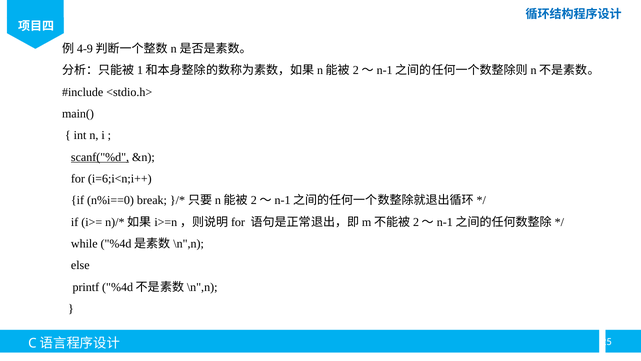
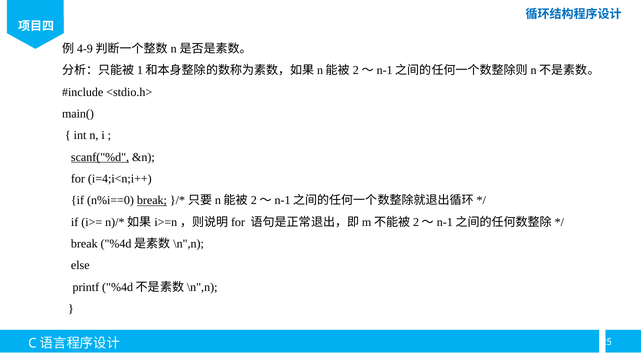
i=6;i<n;i++: i=6;i<n;i++ -> i=4;i<n;i++
break at (152, 200) underline: none -> present
while at (84, 243): while -> break
